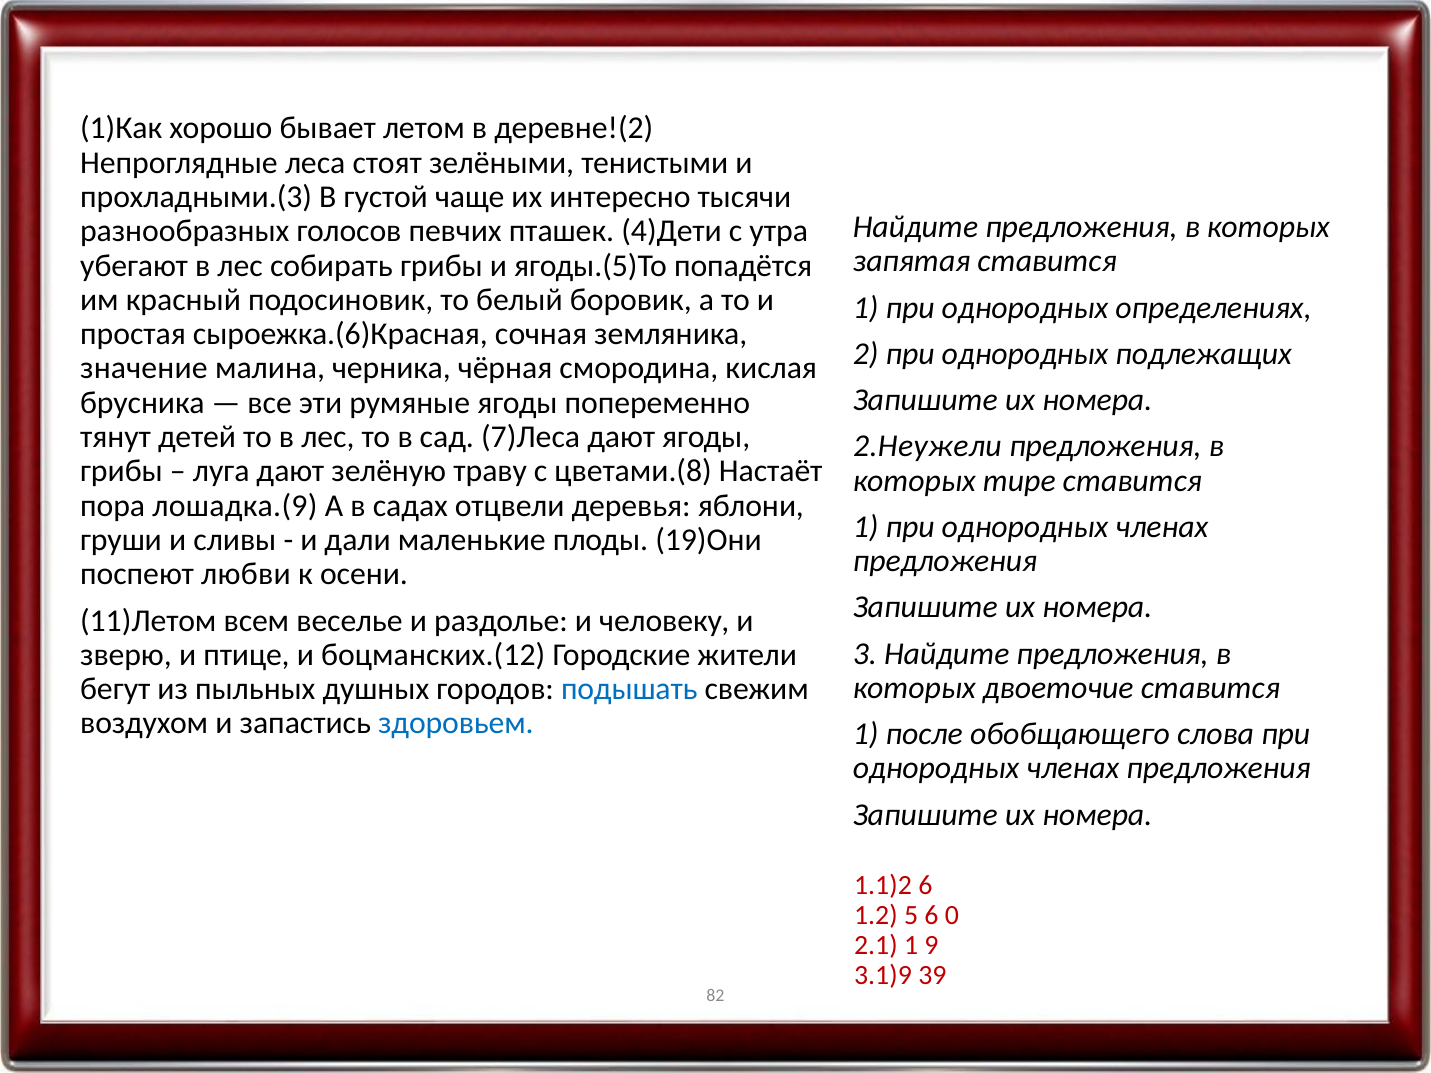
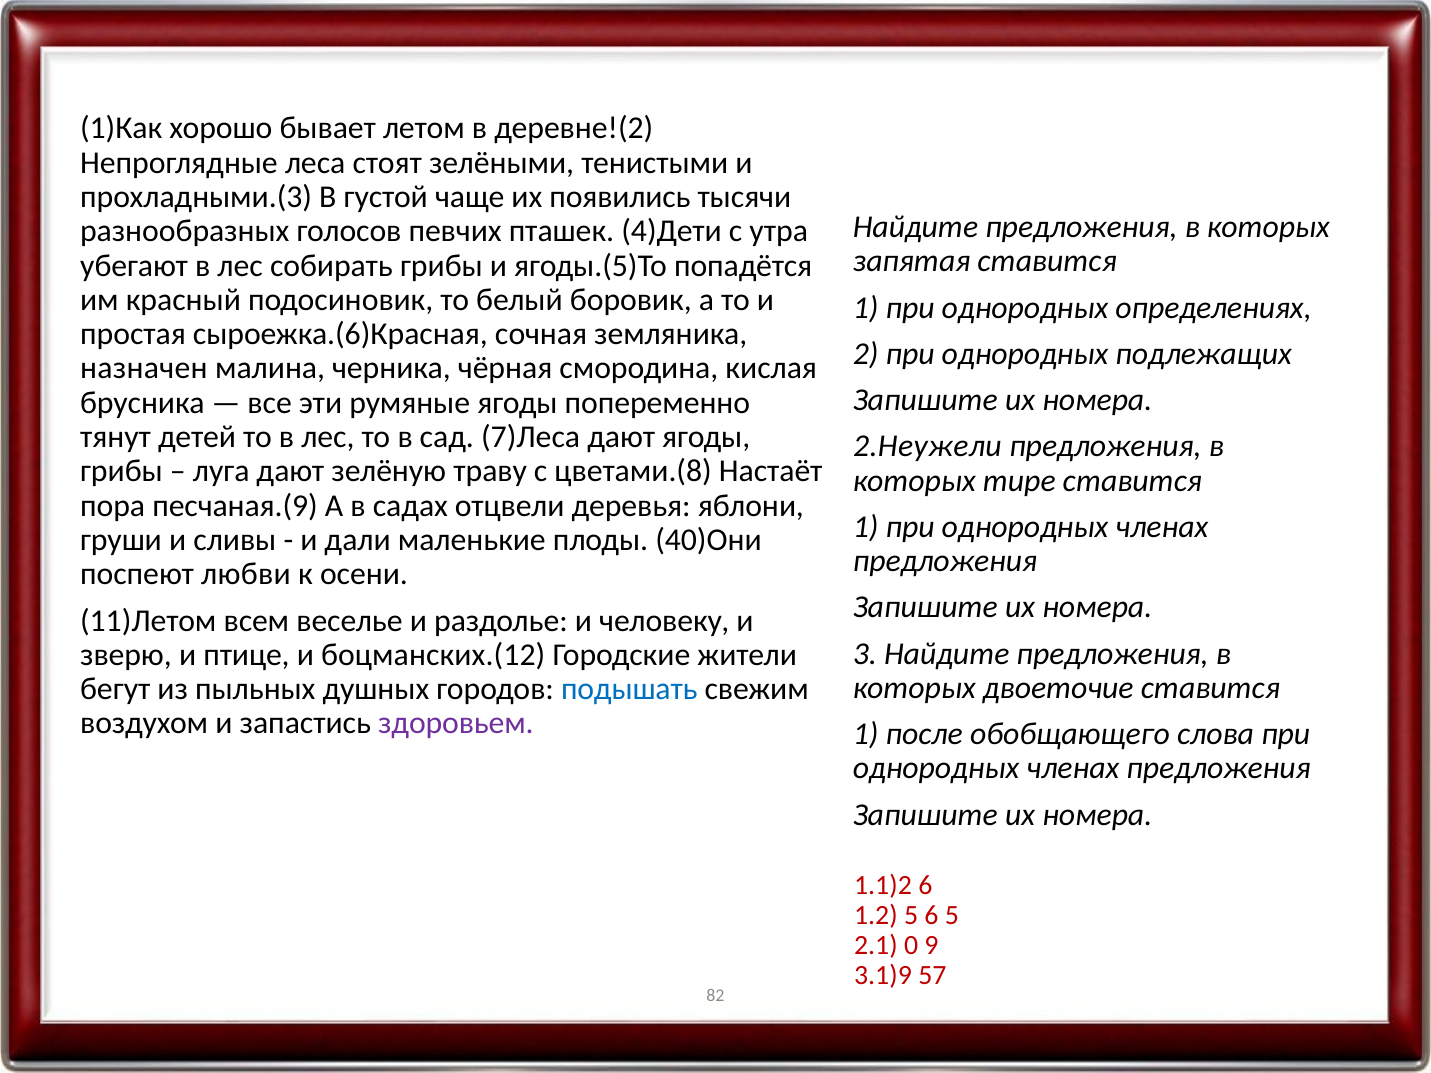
интересно: интересно -> появились
значение: значение -> назначен
лошадка.(9: лошадка.(9 -> песчаная.(9
19)Они: 19)Они -> 40)Они
здоровьем colour: blue -> purple
6 0: 0 -> 5
2.1 1: 1 -> 0
39: 39 -> 57
